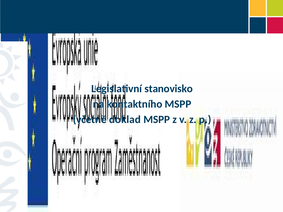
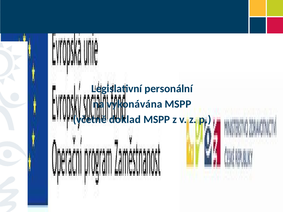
stanovisko: stanovisko -> personální
kontaktního: kontaktního -> vykonávána
